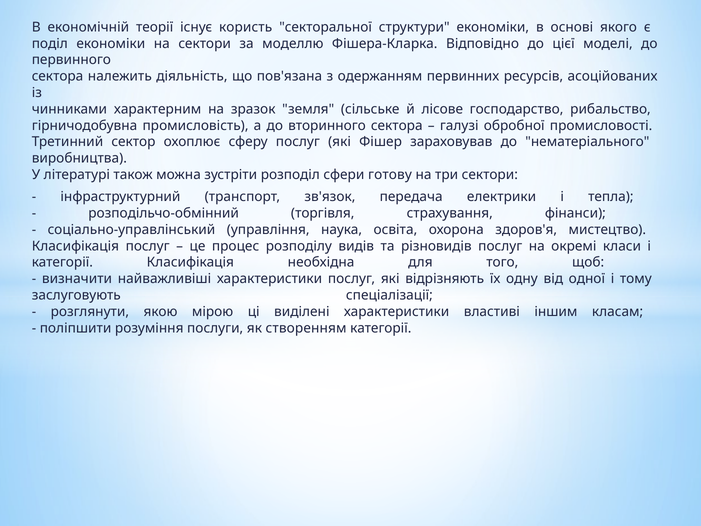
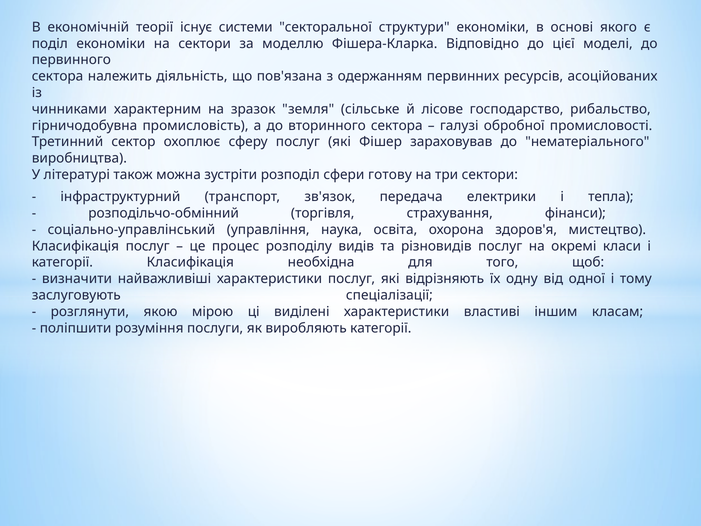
користь: користь -> системи
створенням: створенням -> виробляють
